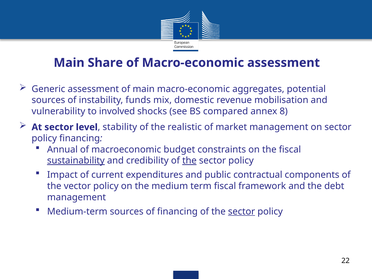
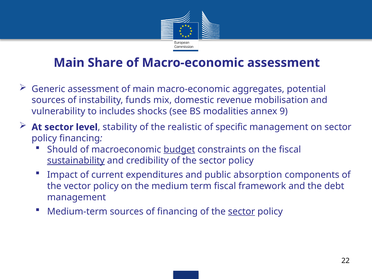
involved: involved -> includes
compared: compared -> modalities
8: 8 -> 9
market: market -> specific
Annual: Annual -> Should
budget underline: none -> present
the at (189, 161) underline: present -> none
contractual: contractual -> absorption
